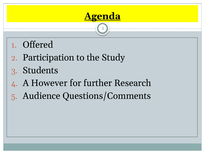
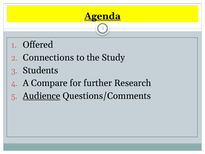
Participation: Participation -> Connections
However: However -> Compare
Audience underline: none -> present
